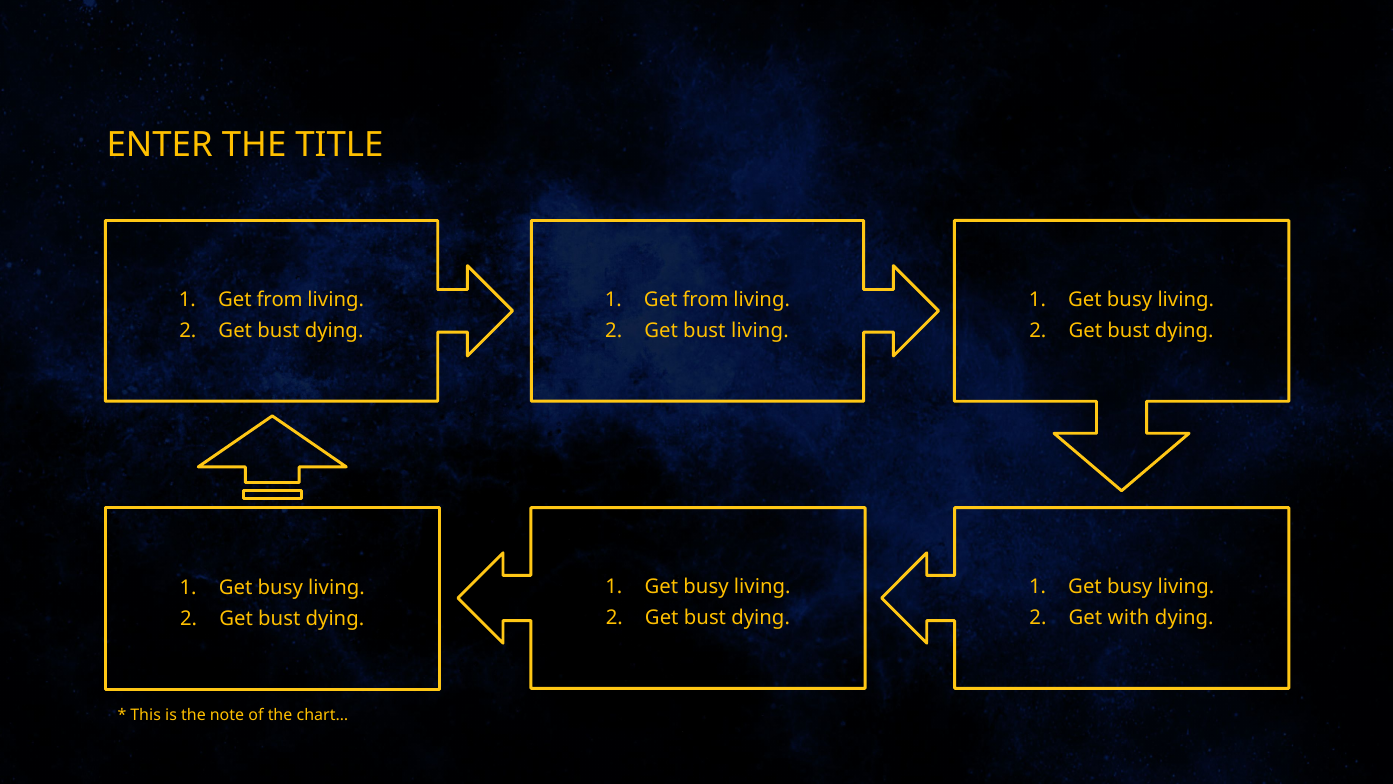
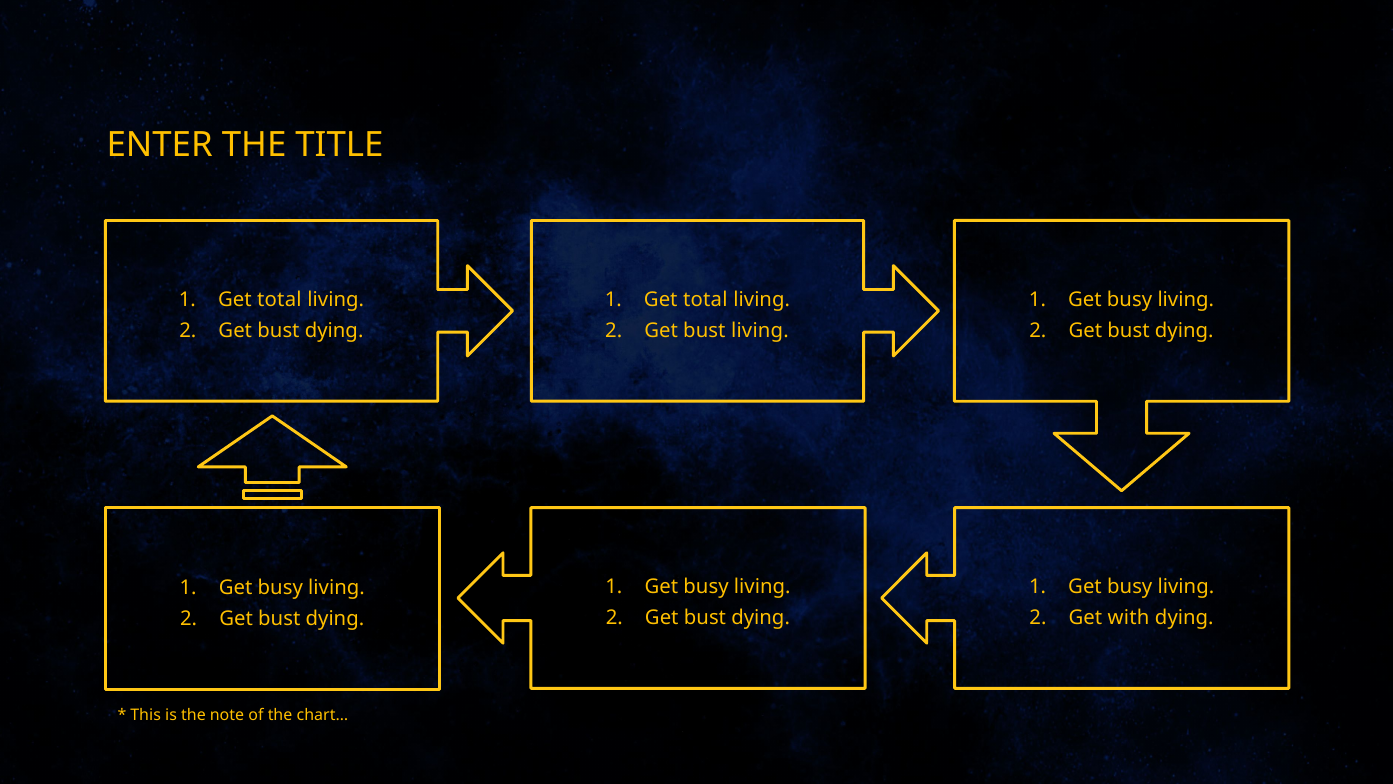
from at (280, 300): from -> total
from at (706, 300): from -> total
